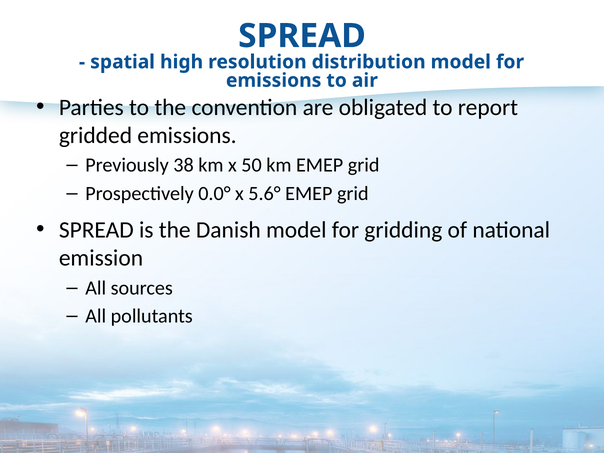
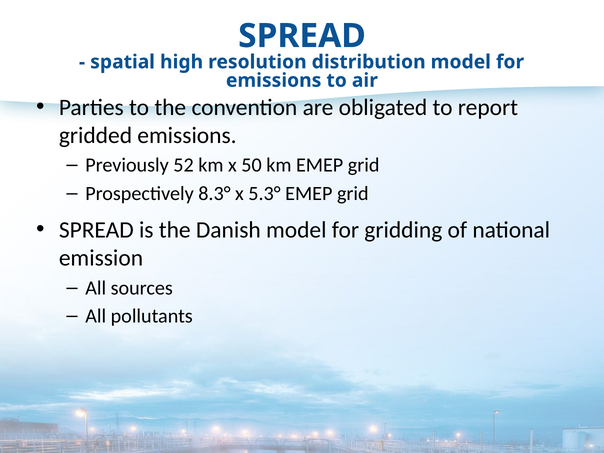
38: 38 -> 52
0.0°: 0.0° -> 8.3°
5.6°: 5.6° -> 5.3°
